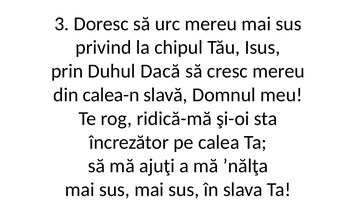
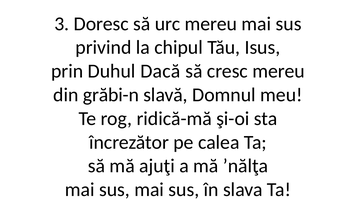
calea-n: calea-n -> grăbi-n
